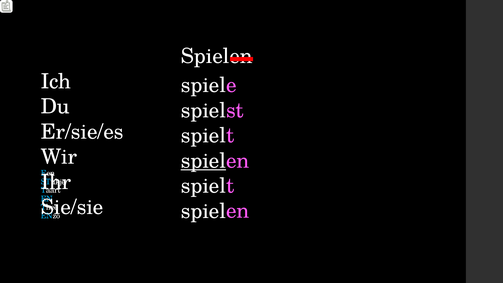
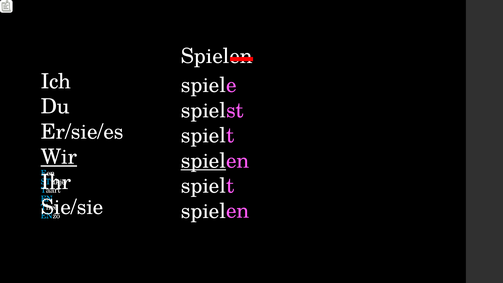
Wir underline: none -> present
